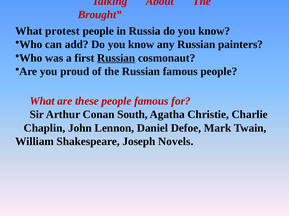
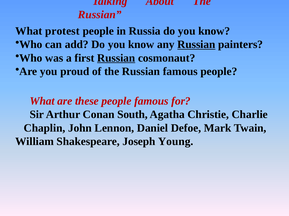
Brought at (100, 15): Brought -> Russian
Russian at (196, 45) underline: none -> present
Novels: Novels -> Young
